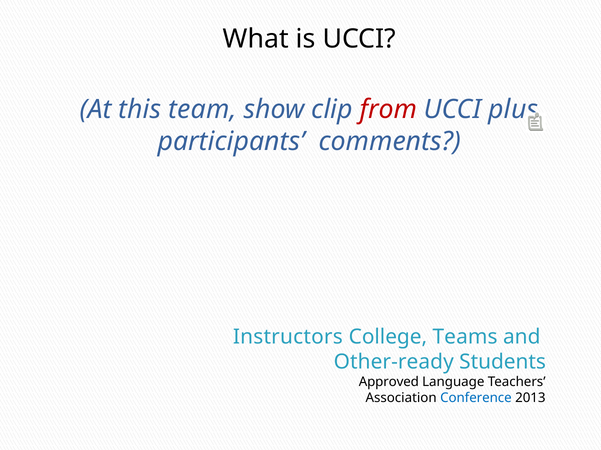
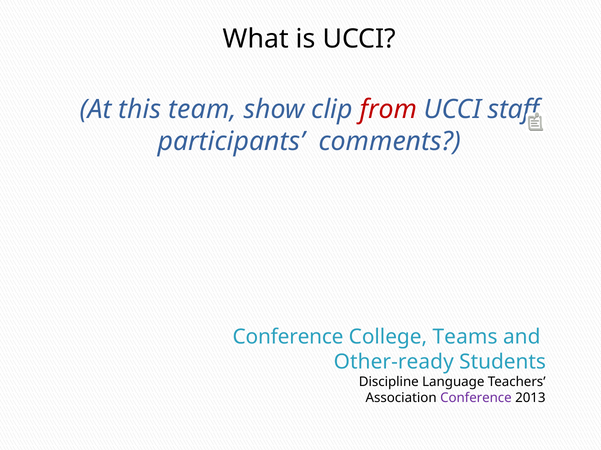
plus: plus -> staff
Instructors at (288, 337): Instructors -> Conference
Approved: Approved -> Discipline
Conference at (476, 399) colour: blue -> purple
